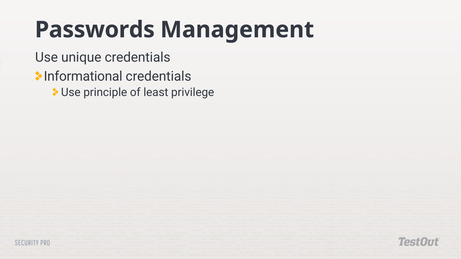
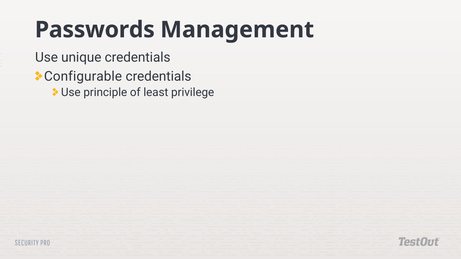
Informational: Informational -> Configurable
